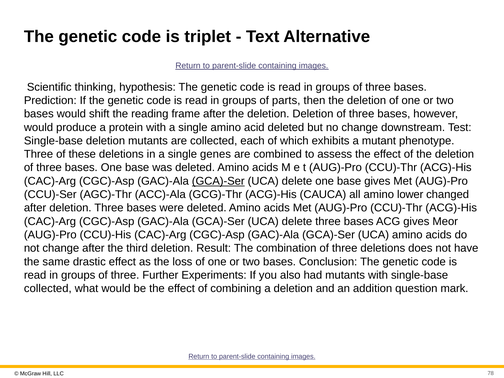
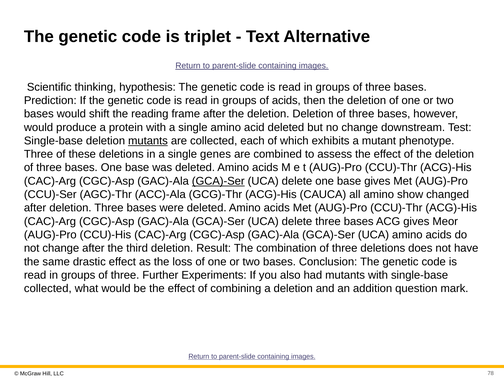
of parts: parts -> acids
mutants at (148, 141) underline: none -> present
lower: lower -> show
